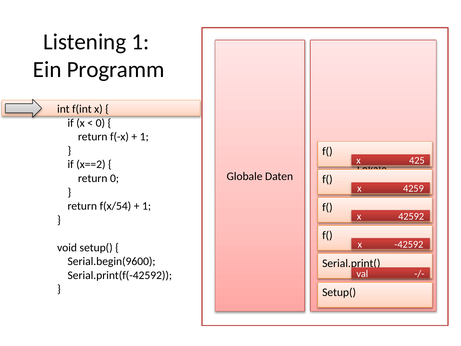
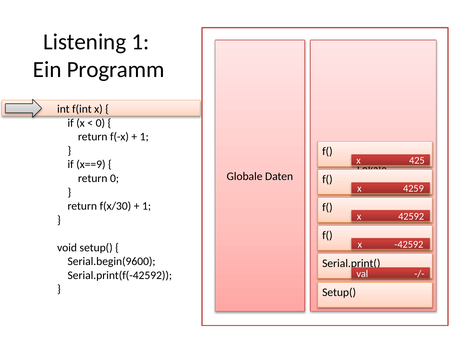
x==2: x==2 -> x==9
f(x/54: f(x/54 -> f(x/30
